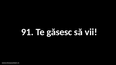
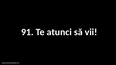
găsesc: găsesc -> atunci
